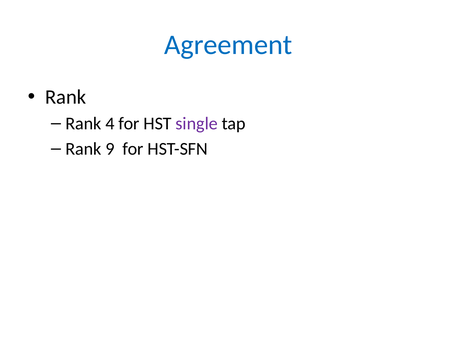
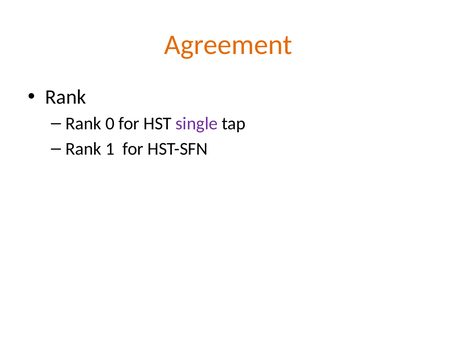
Agreement colour: blue -> orange
4: 4 -> 0
9: 9 -> 1
